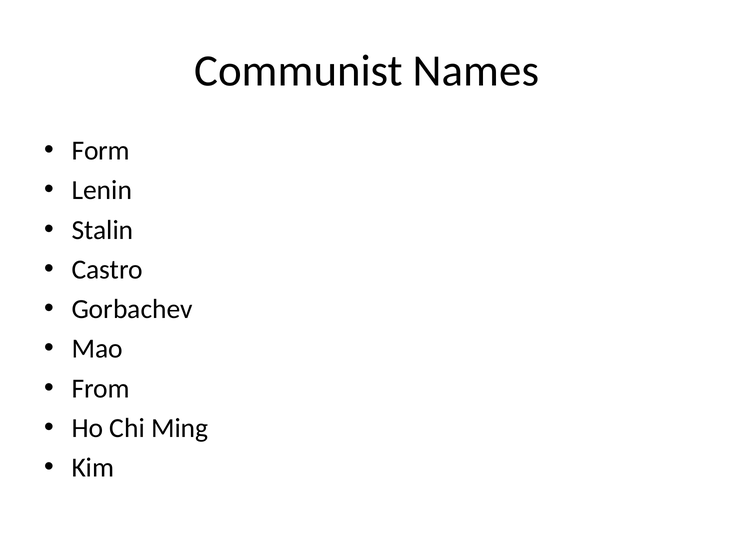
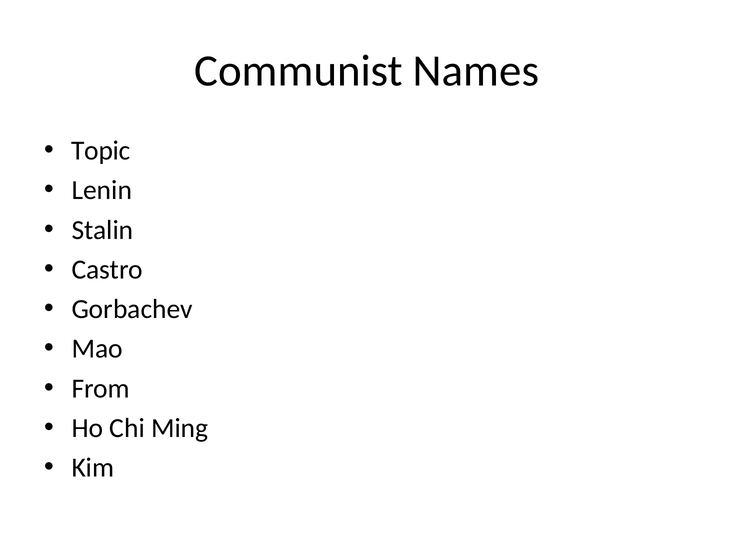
Form: Form -> Topic
